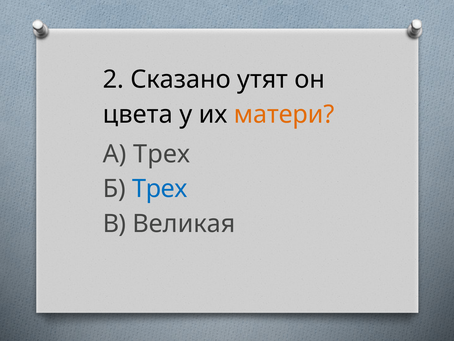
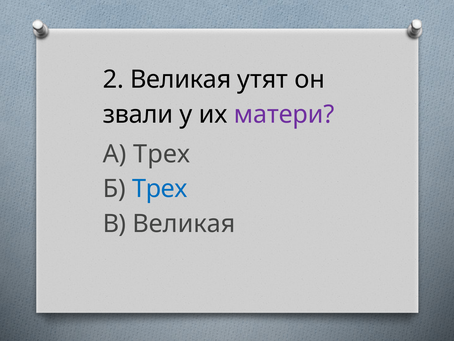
2 Сказано: Сказано -> Великая
цвета: цвета -> звали
матери colour: orange -> purple
